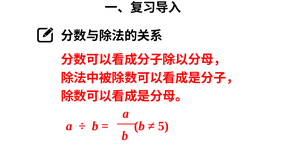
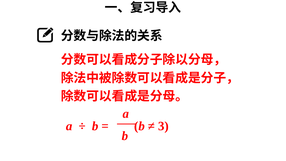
5: 5 -> 3
